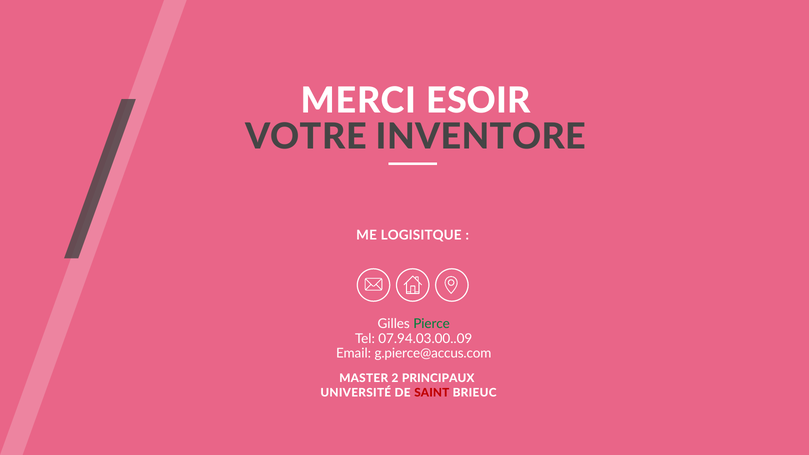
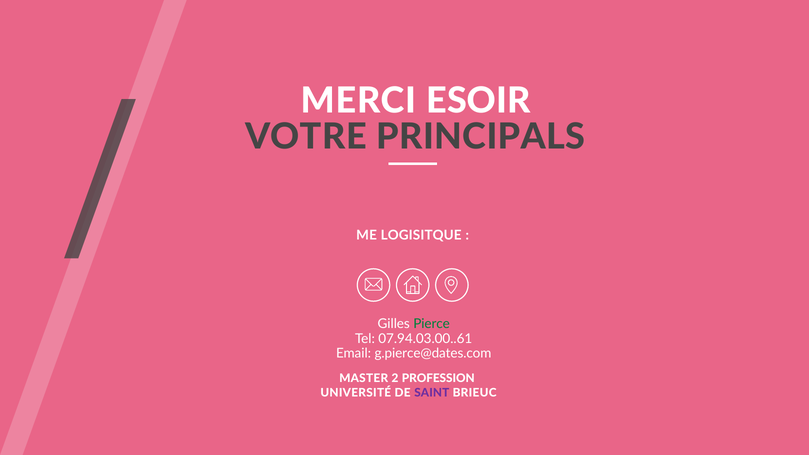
INVENTORE: INVENTORE -> PRINCIPALS
07.94.03.00..09: 07.94.03.00..09 -> 07.94.03.00..61
g.pierce@accus.com: g.pierce@accus.com -> g.pierce@dates.com
PRINCIPAUX: PRINCIPAUX -> PROFESSION
SAINT colour: red -> purple
